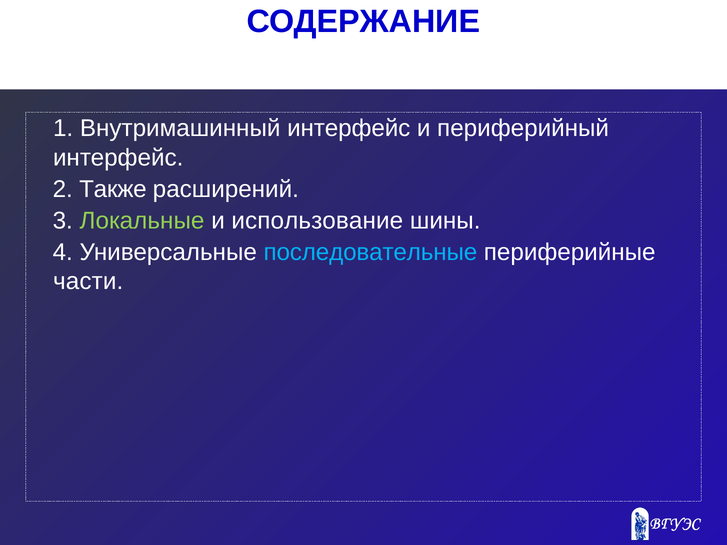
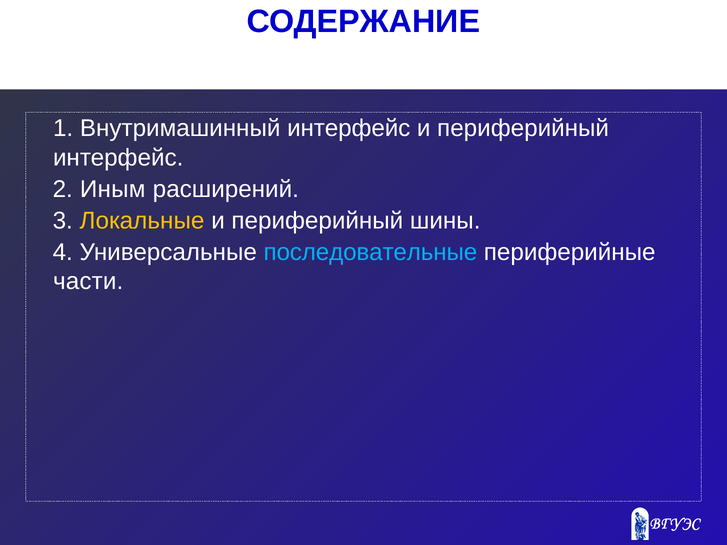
Также: Также -> Иным
Локальные colour: light green -> yellow
использование at (317, 221): использование -> периферийный
